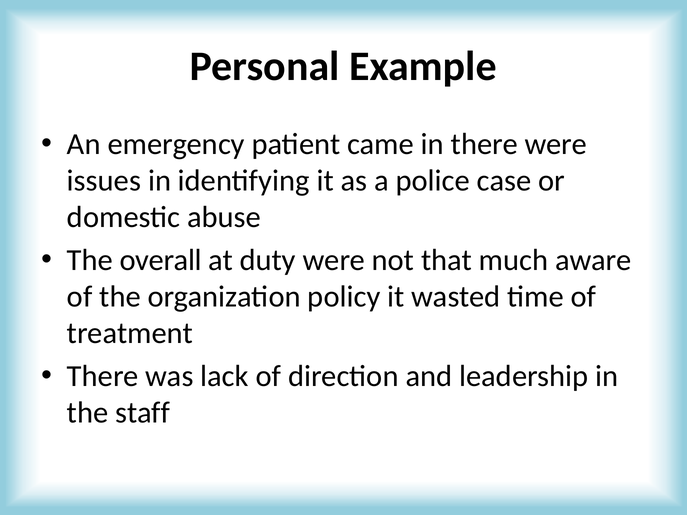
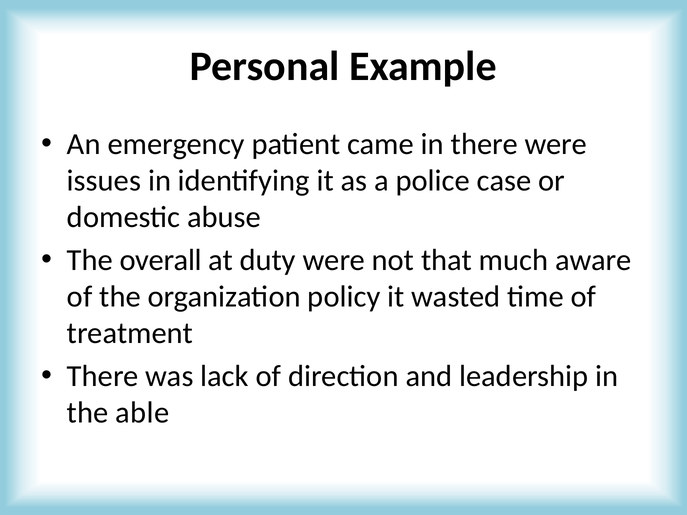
staff: staff -> able
